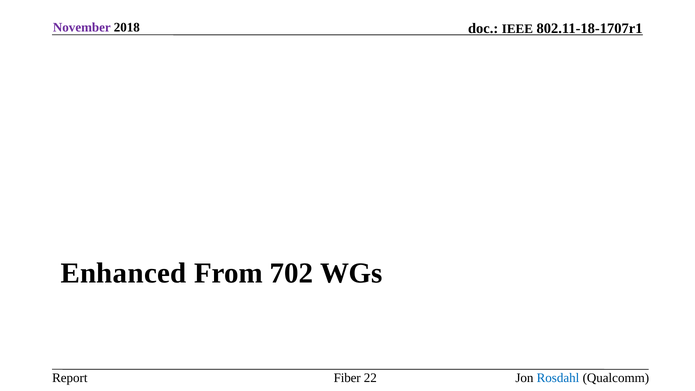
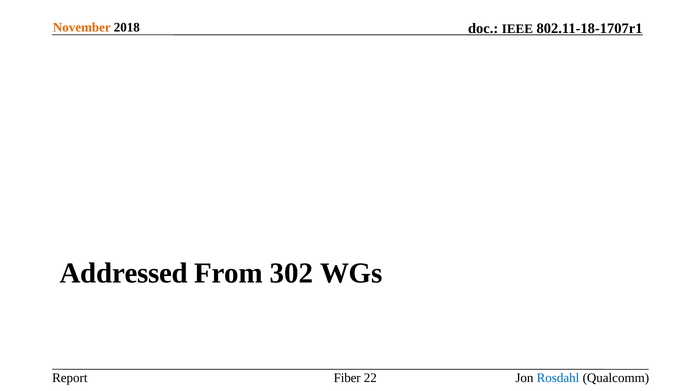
November colour: purple -> orange
Enhanced: Enhanced -> Addressed
702: 702 -> 302
